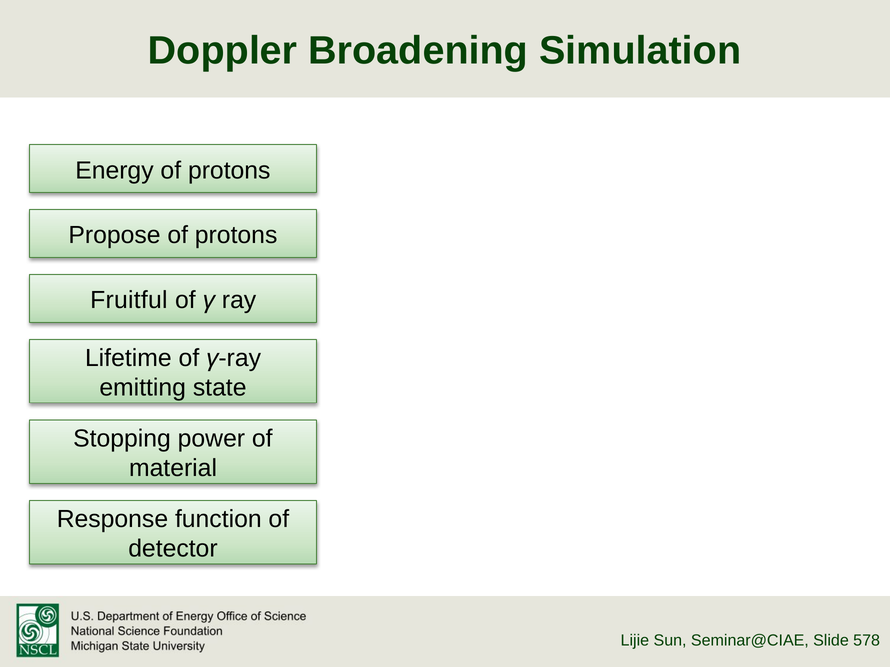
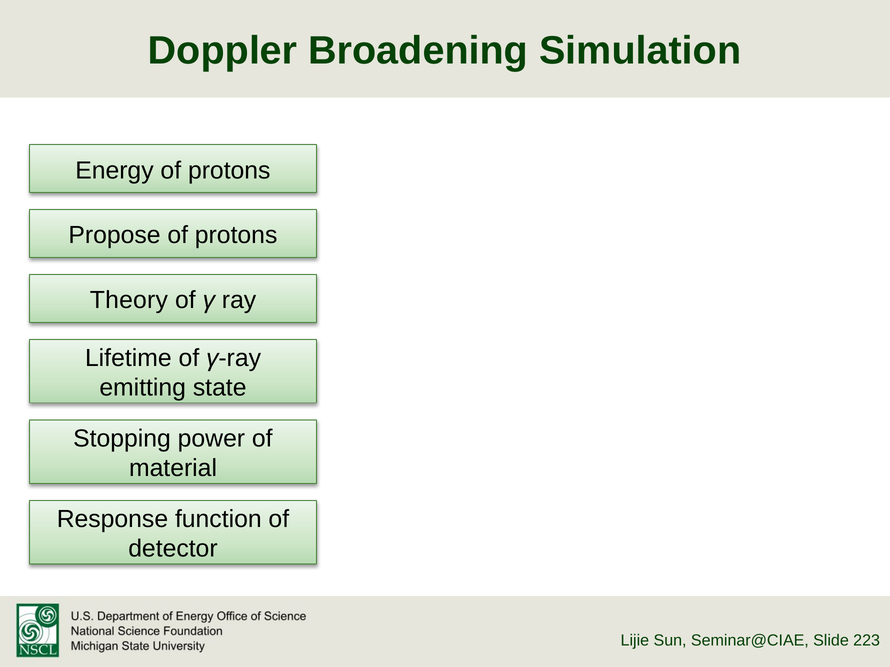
Fruitful: Fruitful -> Theory
578: 578 -> 223
